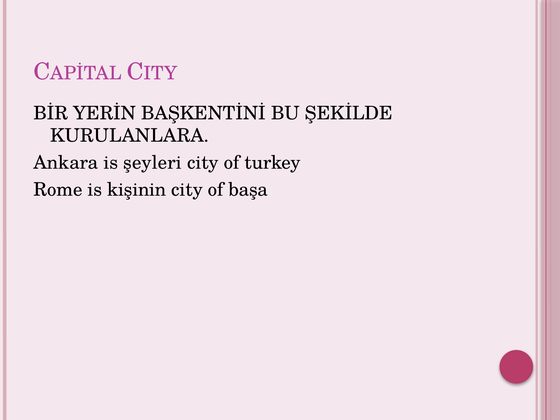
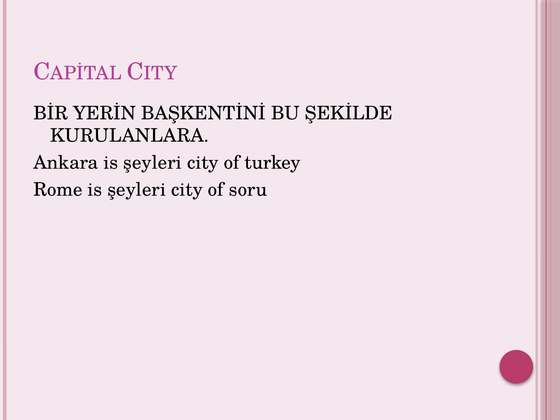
Rome is kişinin: kişinin -> şeyleri
başa: başa -> soru
